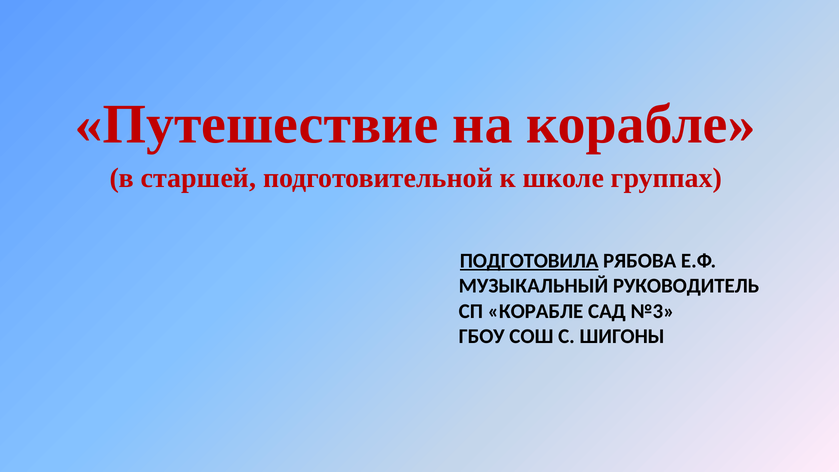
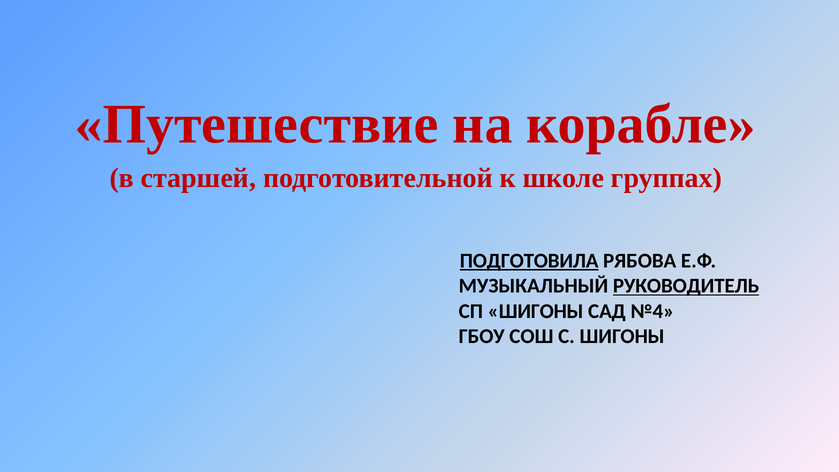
РУКОВОДИТЕЛЬ underline: none -> present
СП КОРАБЛЕ: КОРАБЛЕ -> ШИГОНЫ
№3: №3 -> №4
